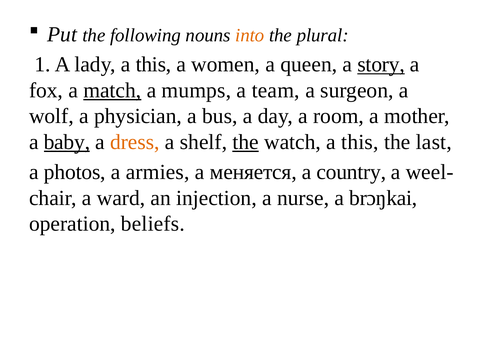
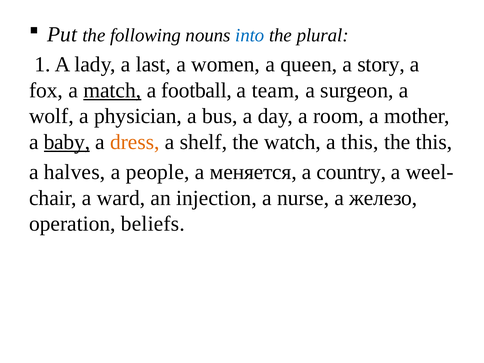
into colour: orange -> blue
lady a this: this -> last
story underline: present -> none
mumps: mumps -> football
the at (246, 142) underline: present -> none
the last: last -> this
photos: photos -> halves
armies: armies -> people
brɔŋkai: brɔŋkai -> железо
